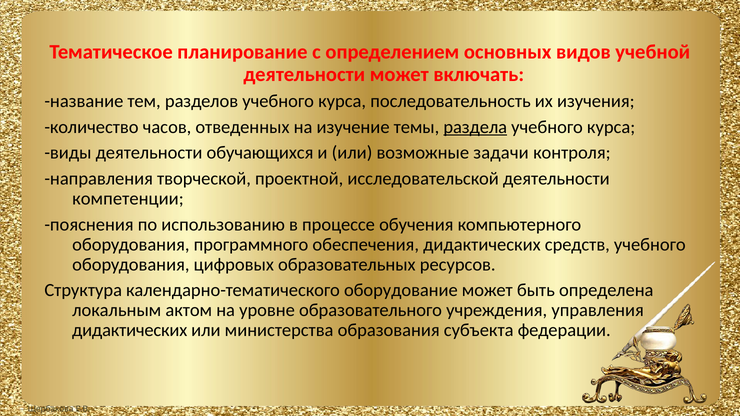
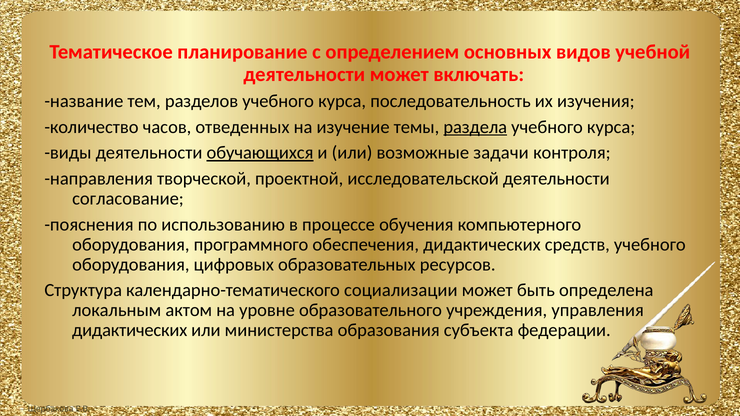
обучающихся underline: none -> present
компетенции: компетенции -> согласование
оборудование: оборудование -> социализации
